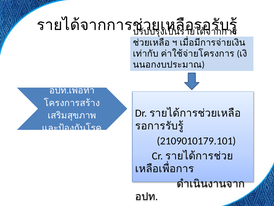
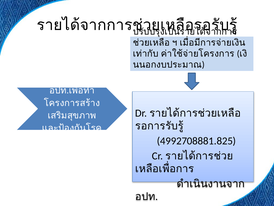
2109010179.101: 2109010179.101 -> 4992708881.825
